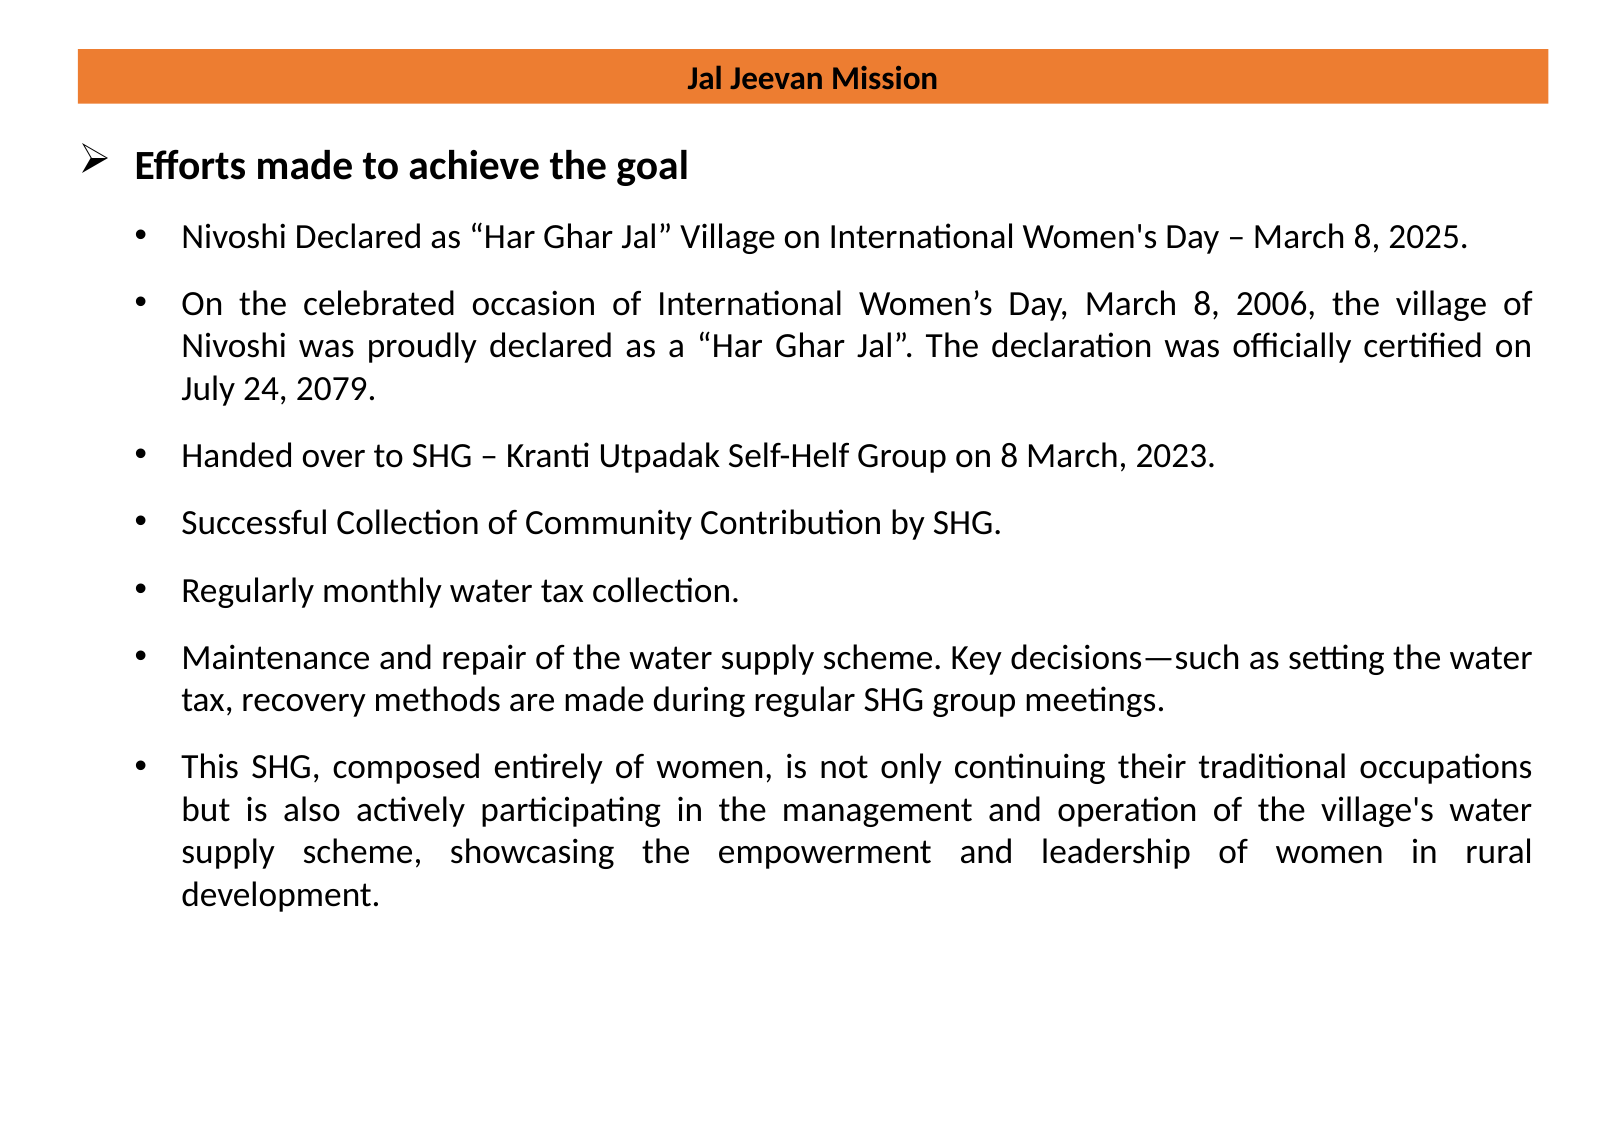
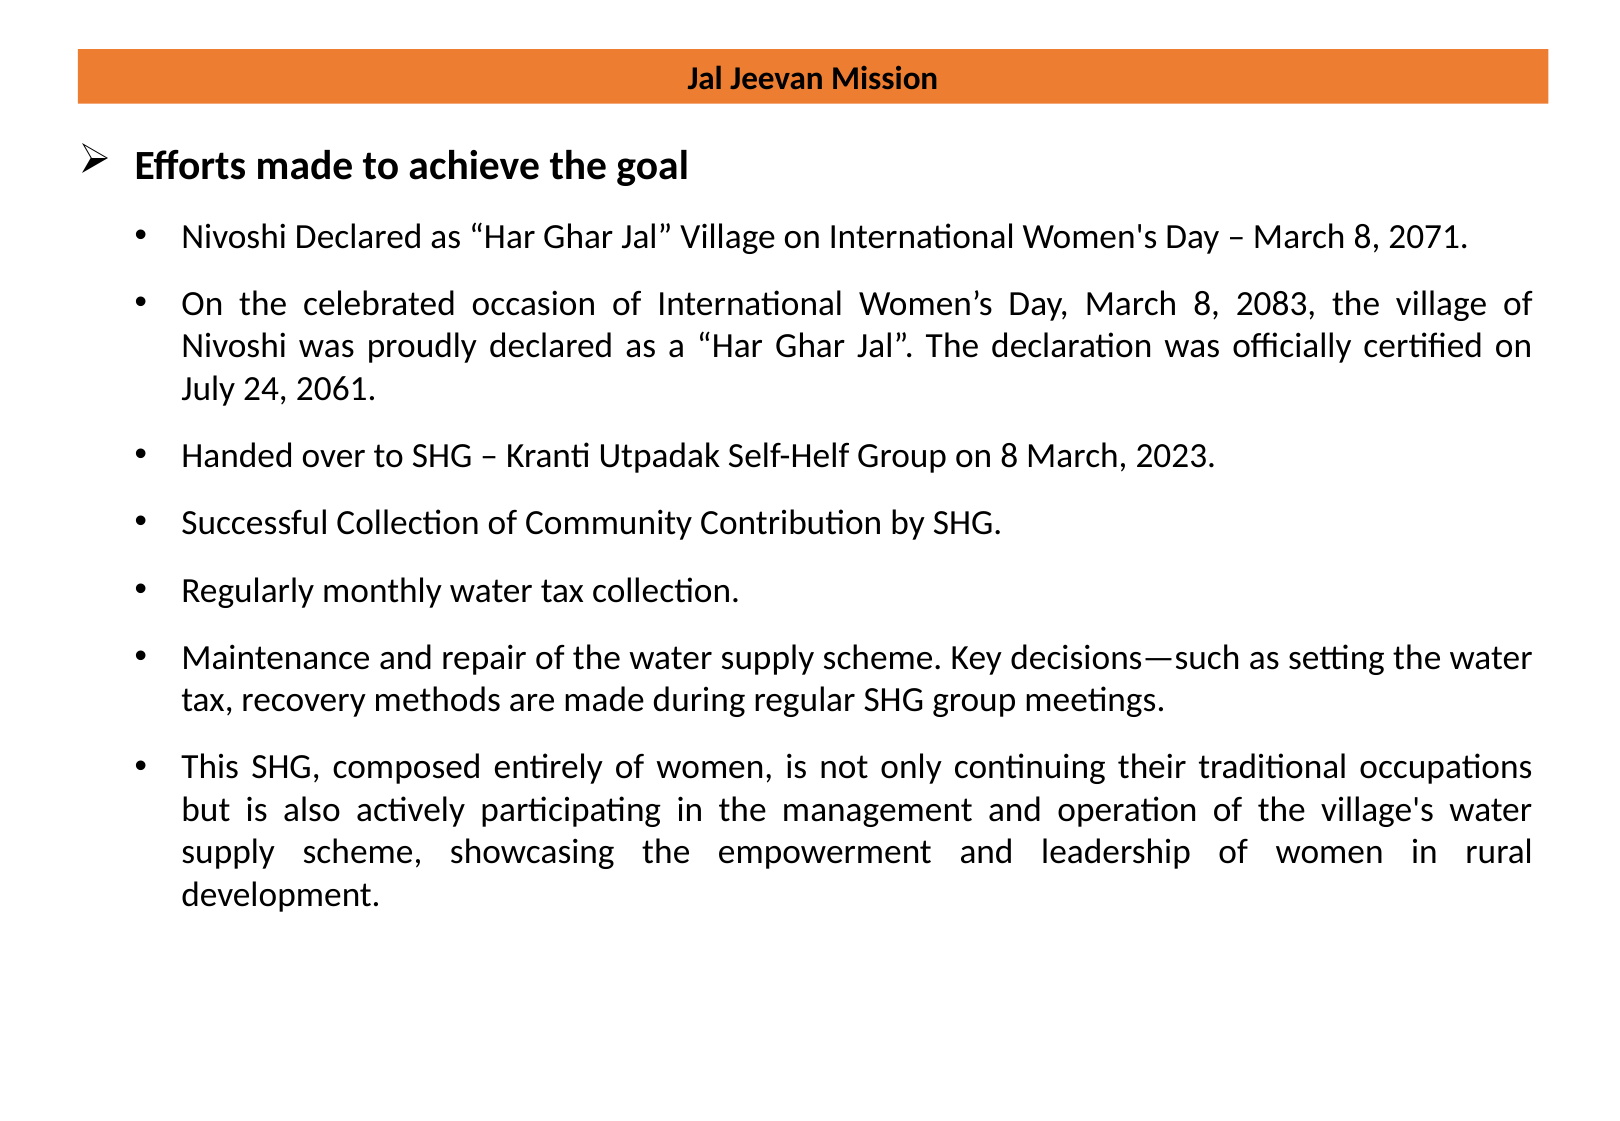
2025: 2025 -> 2071
2006: 2006 -> 2083
2079: 2079 -> 2061
